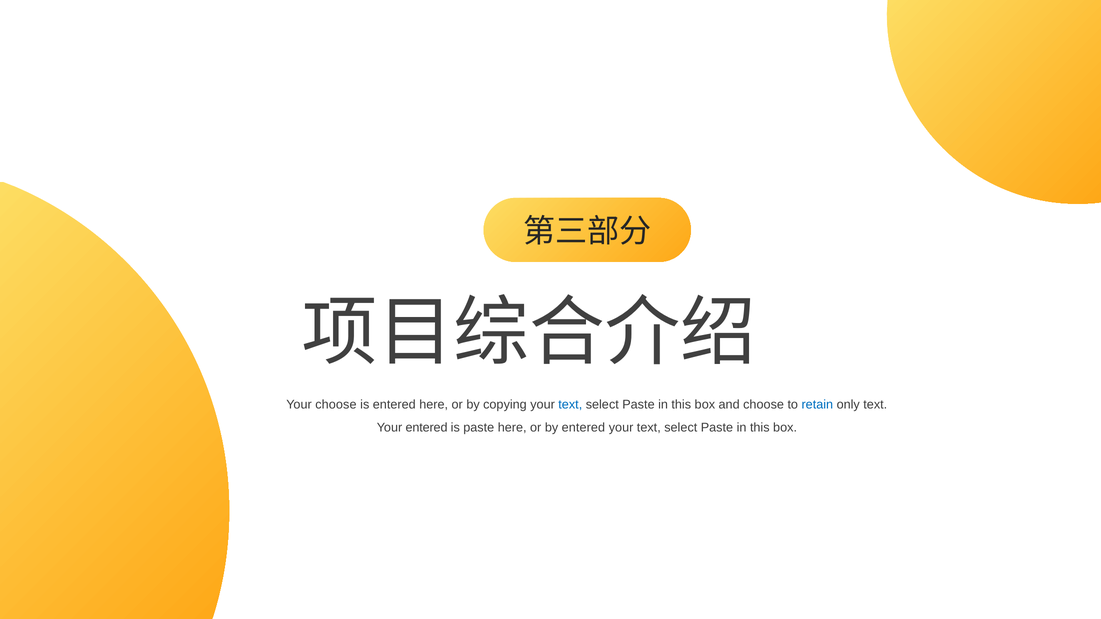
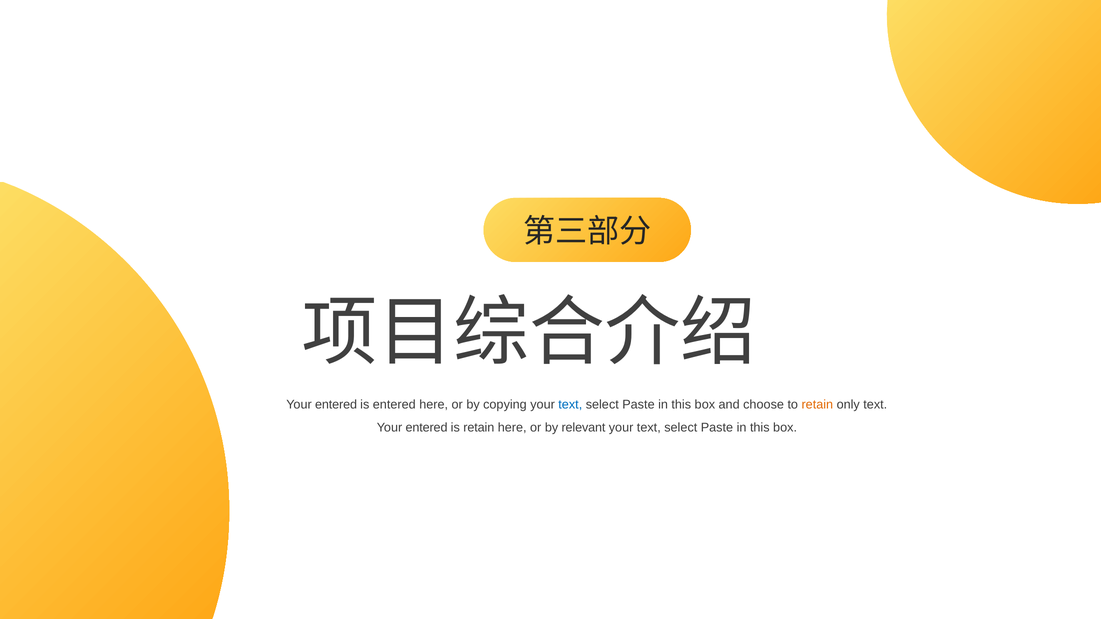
choose at (336, 405): choose -> entered
retain at (817, 405) colour: blue -> orange
is paste: paste -> retain
by entered: entered -> relevant
